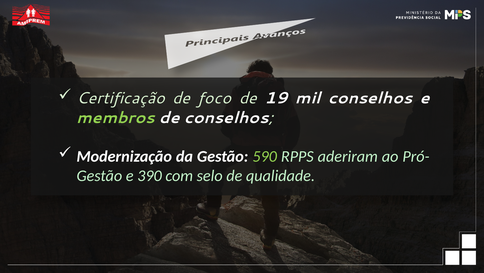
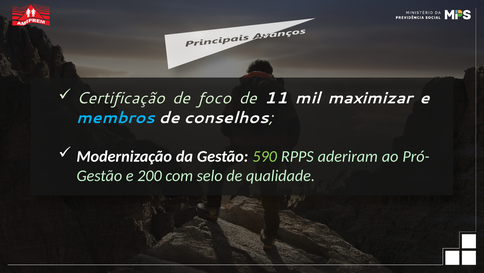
19: 19 -> 11
mil conselhos: conselhos -> maximizar
membros colour: light green -> light blue
390: 390 -> 200
